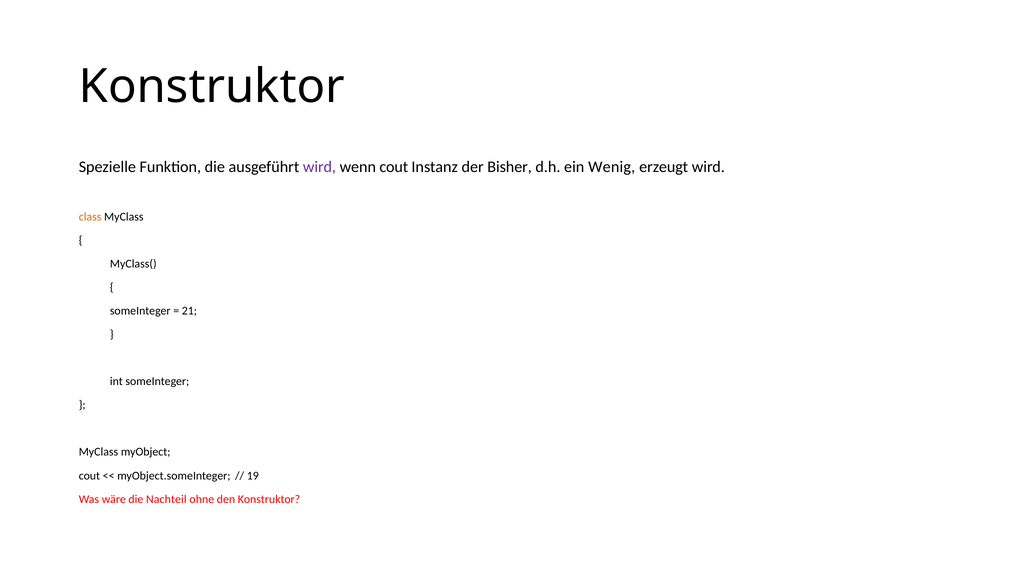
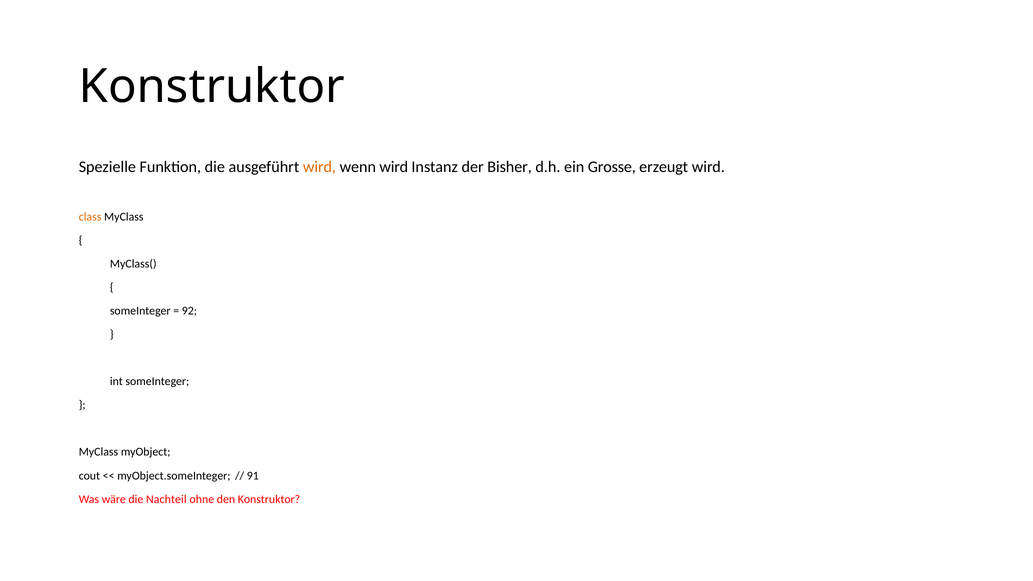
wird at (319, 167) colour: purple -> orange
wenn cout: cout -> wird
Wenig: Wenig -> Grosse
21: 21 -> 92
19: 19 -> 91
